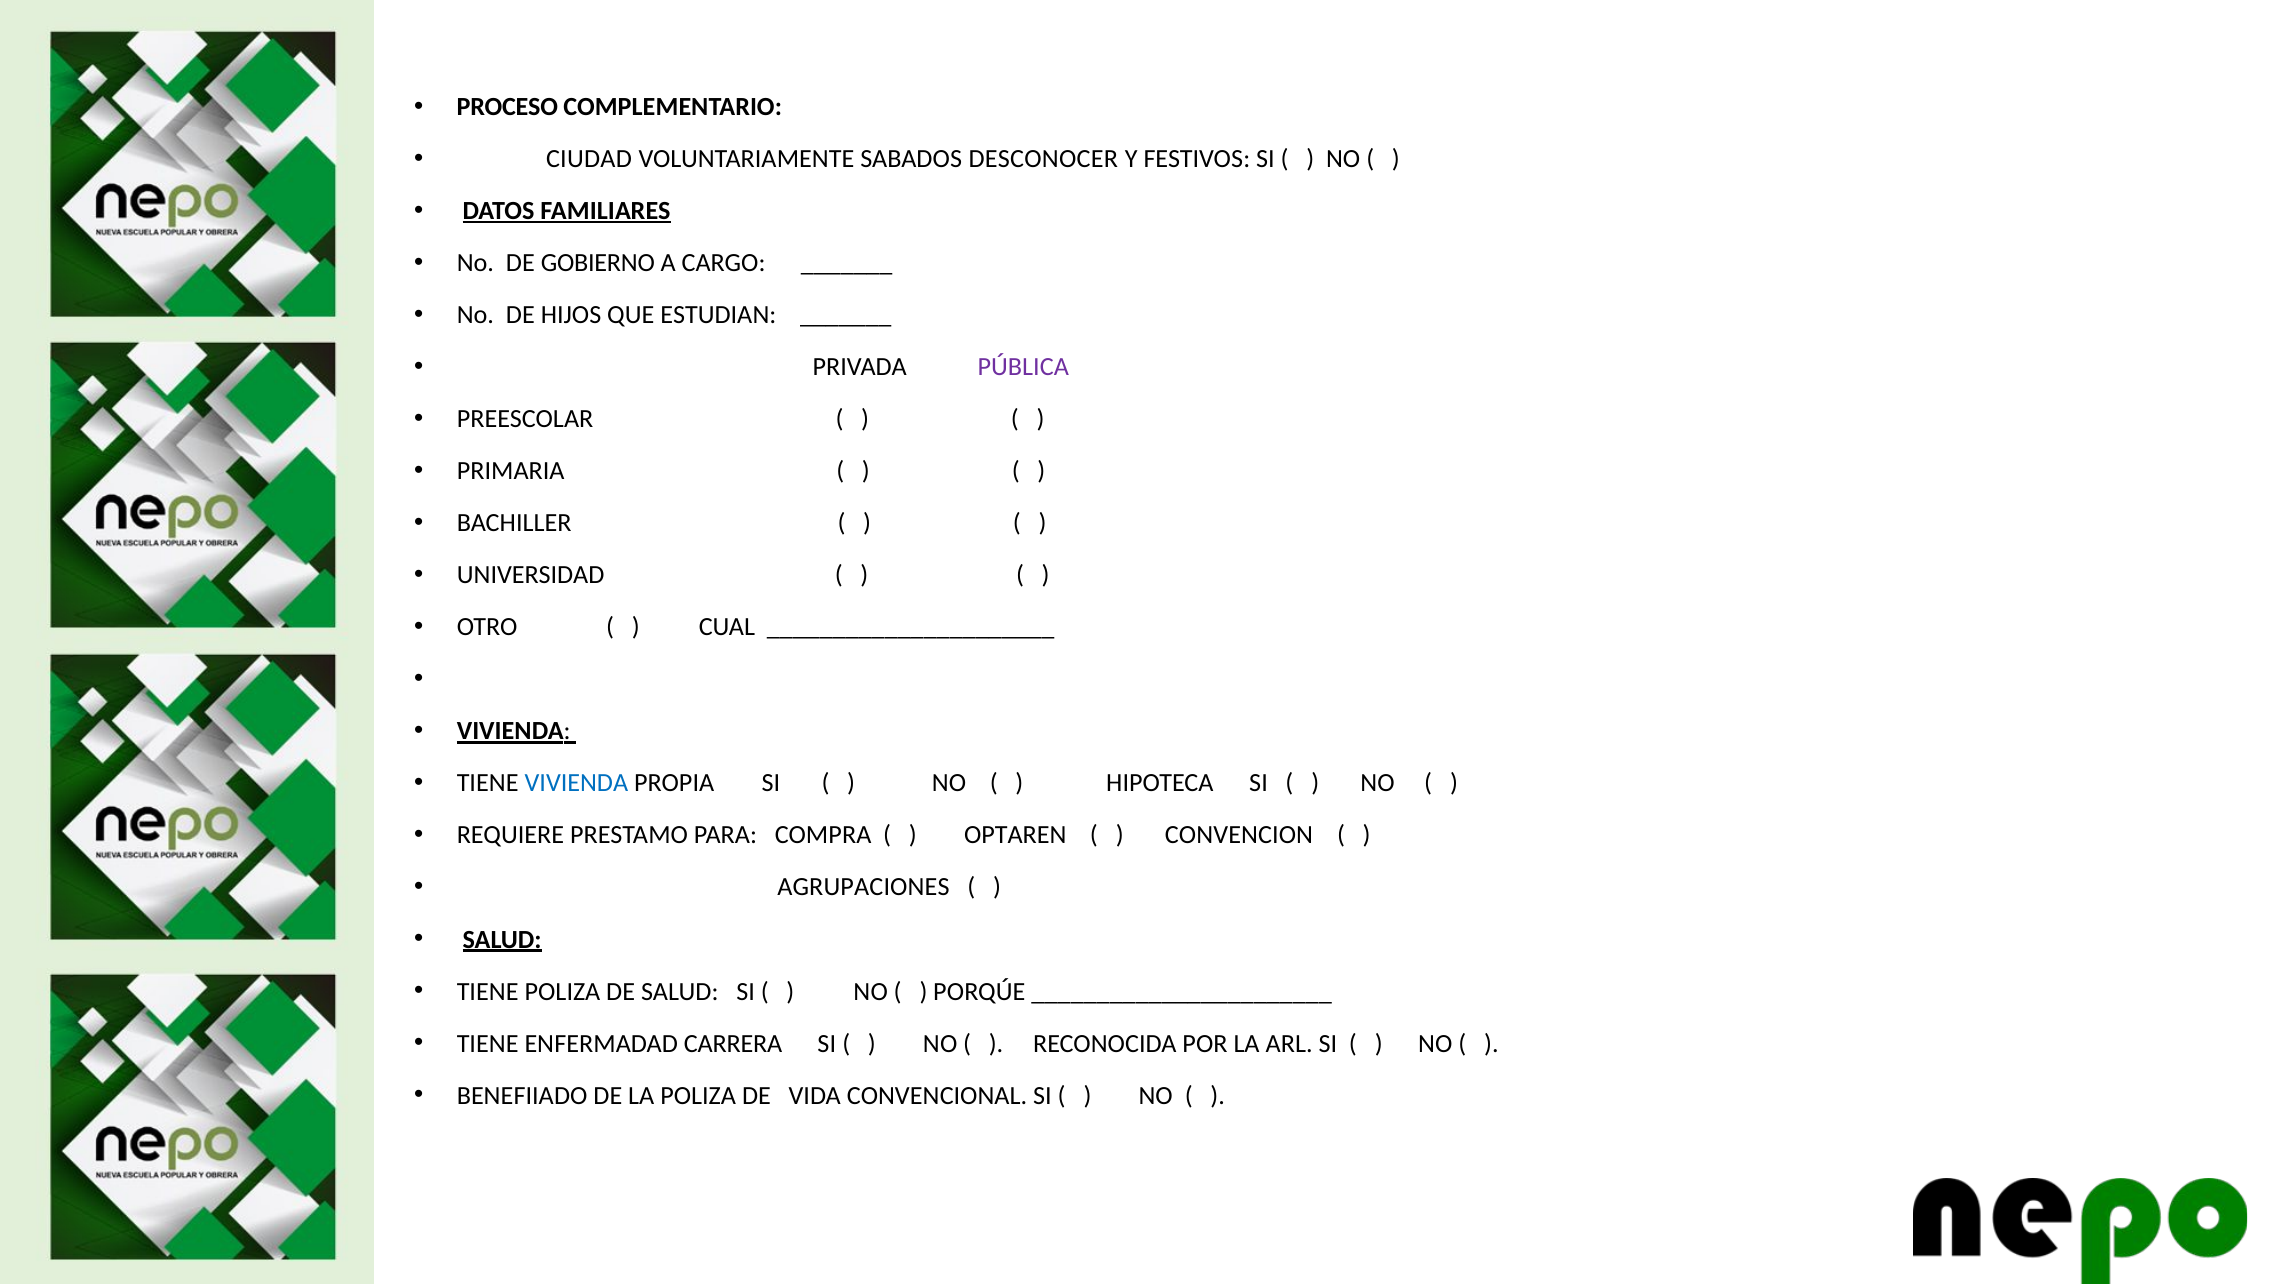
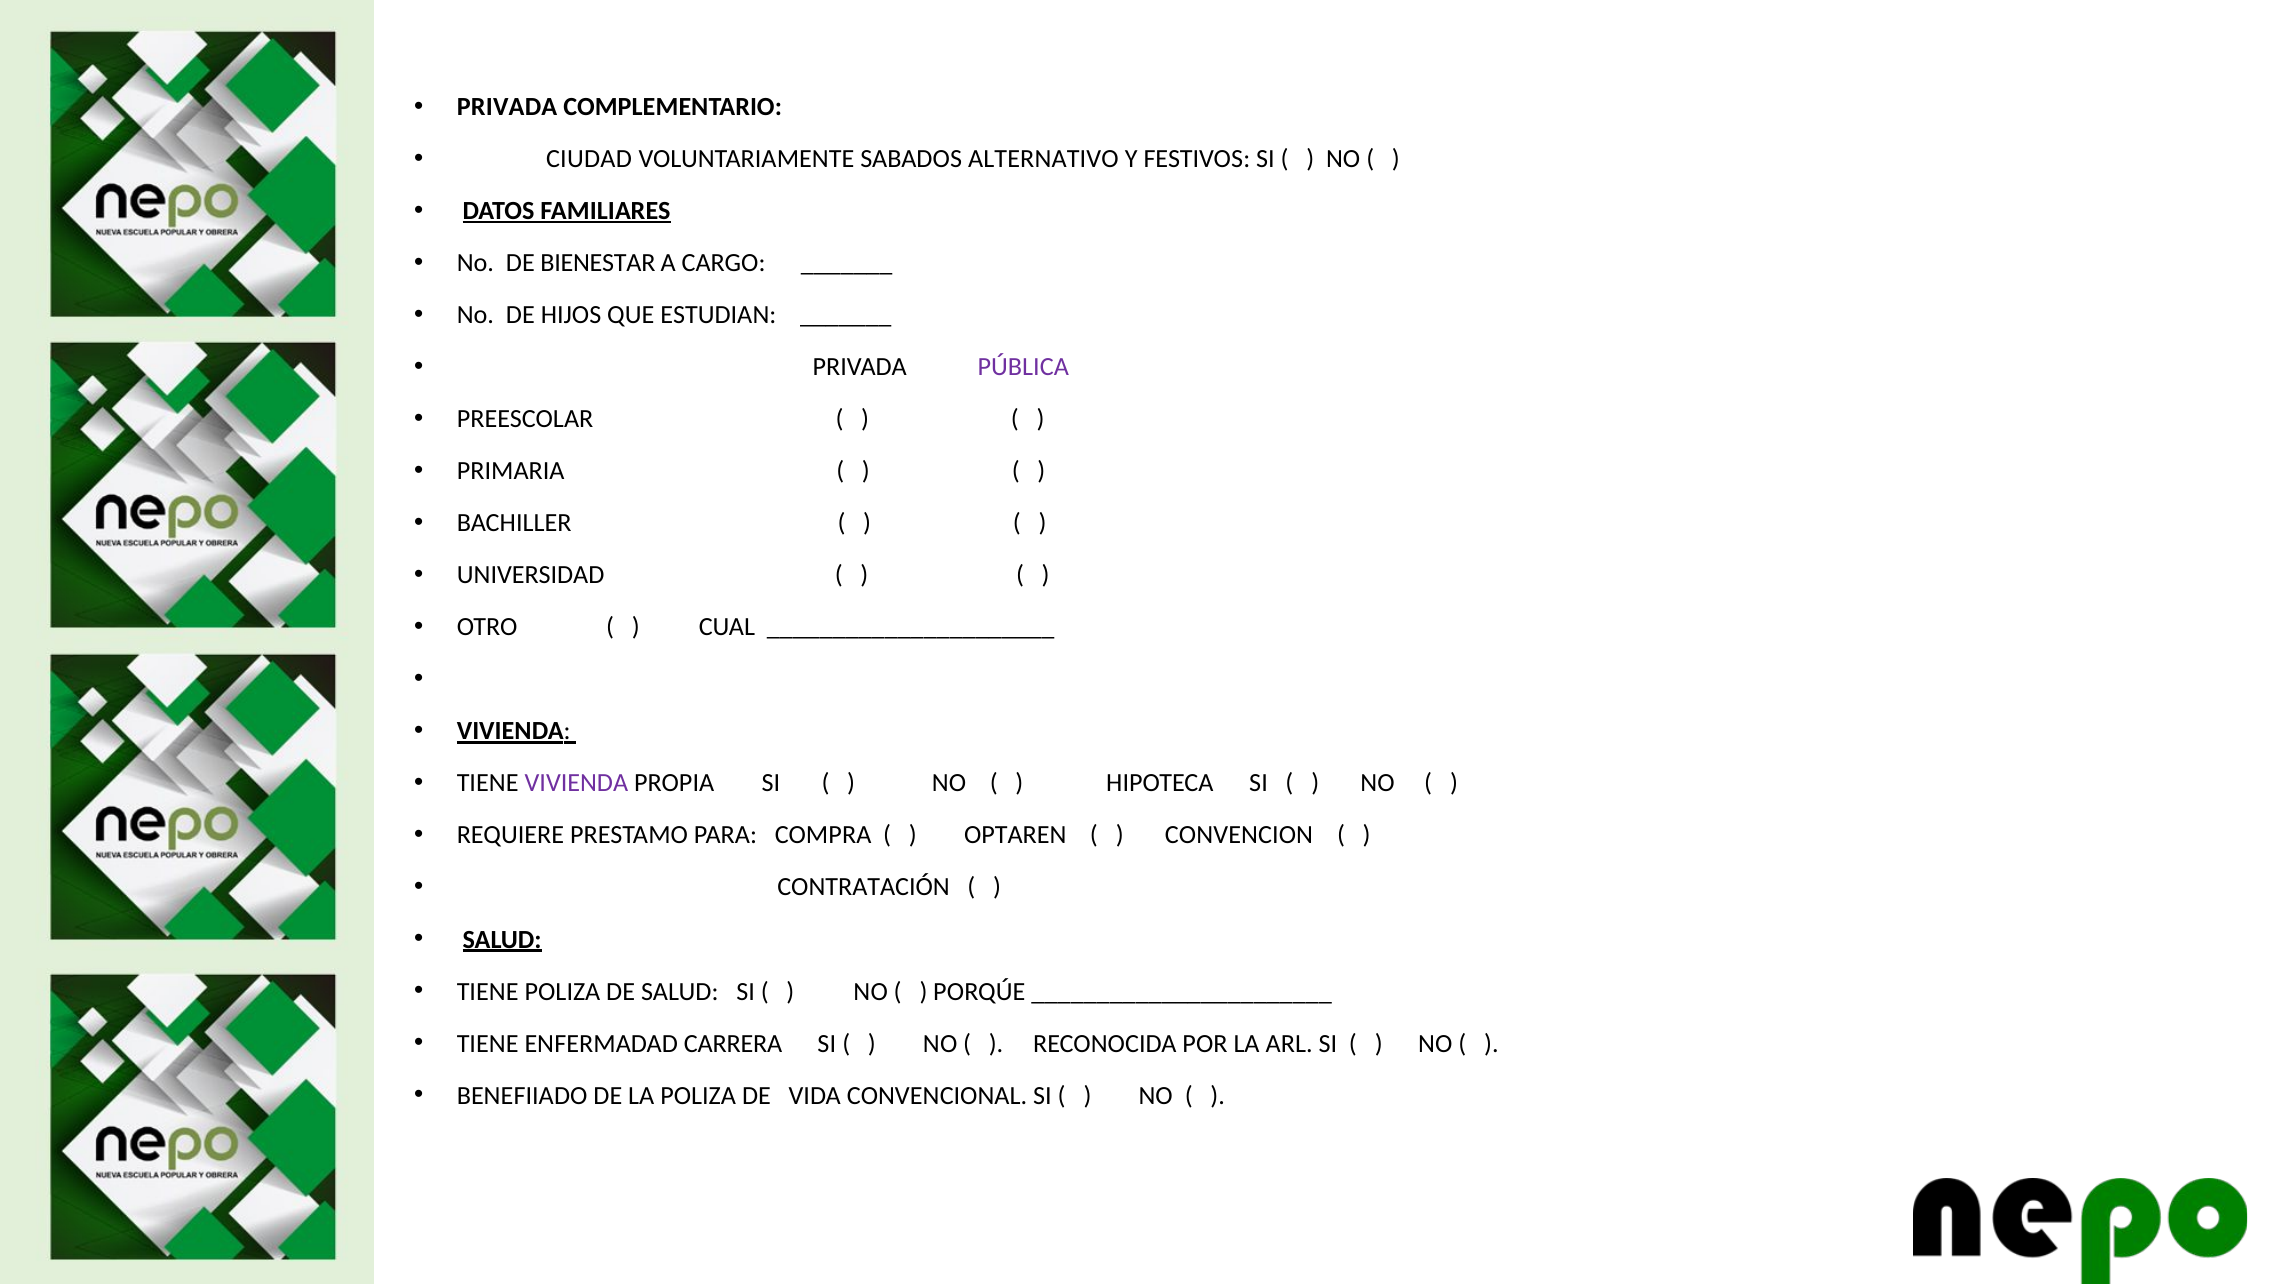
PROCESO at (507, 107): PROCESO -> PRIVADA
DESCONOCER: DESCONOCER -> ALTERNATIVO
GOBIERNO: GOBIERNO -> BIENESTAR
VIVIENDA at (576, 783) colour: blue -> purple
AGRUPACIONES: AGRUPACIONES -> CONTRATACIÓN
